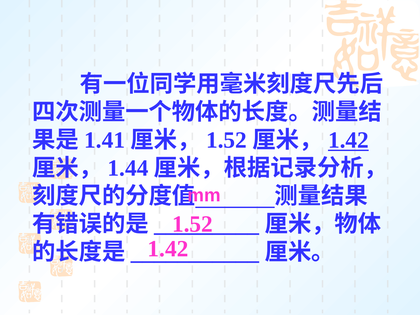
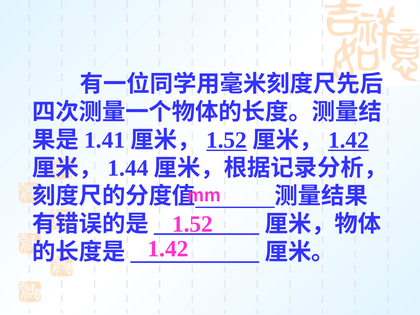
1.52 at (227, 140) underline: none -> present
